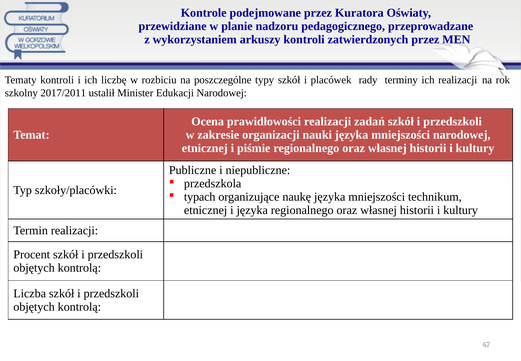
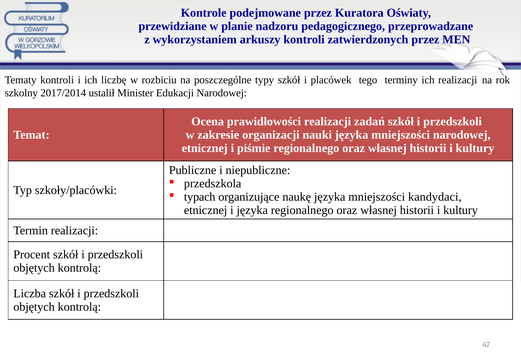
rady: rady -> tego
2017/2011: 2017/2011 -> 2017/2014
technikum: technikum -> kandydaci
